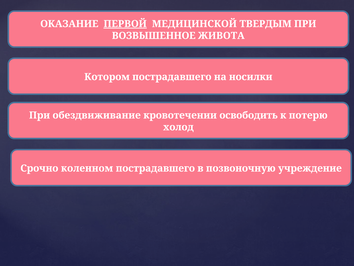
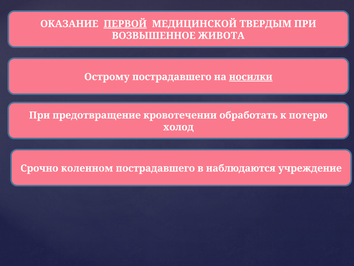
Котором: Котором -> Острому
носилки underline: none -> present
обездвиживание: обездвиживание -> предотвращение
освободить: освободить -> обработать
позвоночную: позвоночную -> наблюдаются
